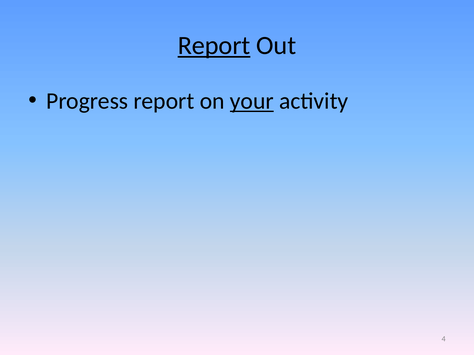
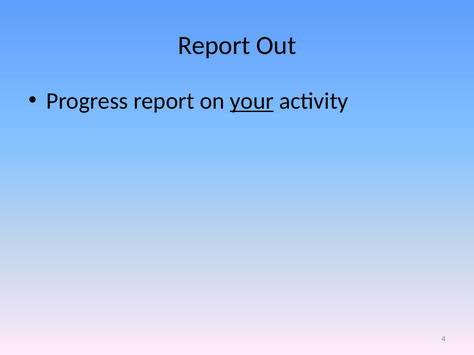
Report at (214, 46) underline: present -> none
